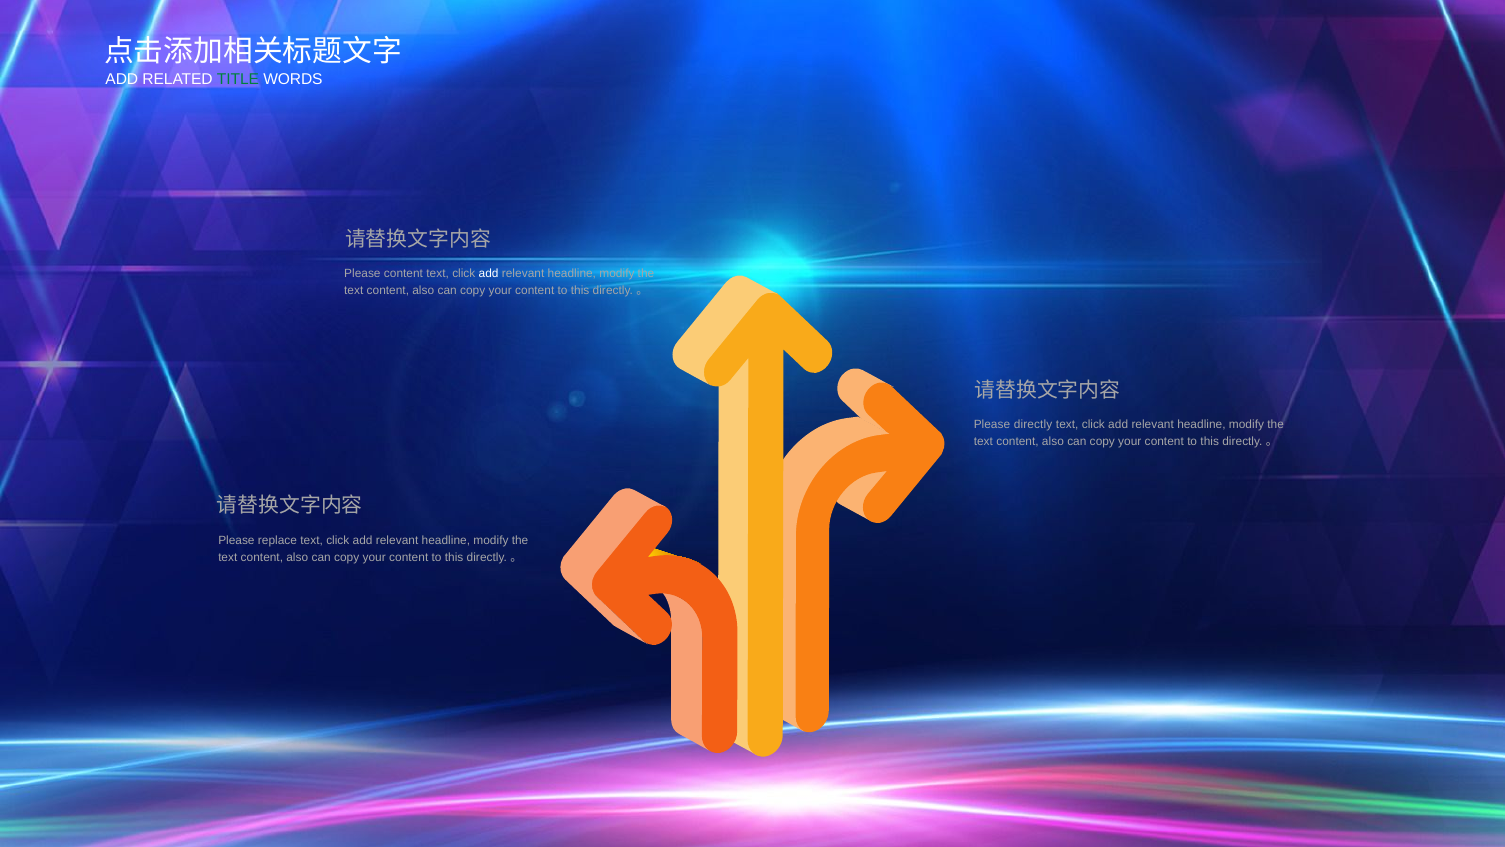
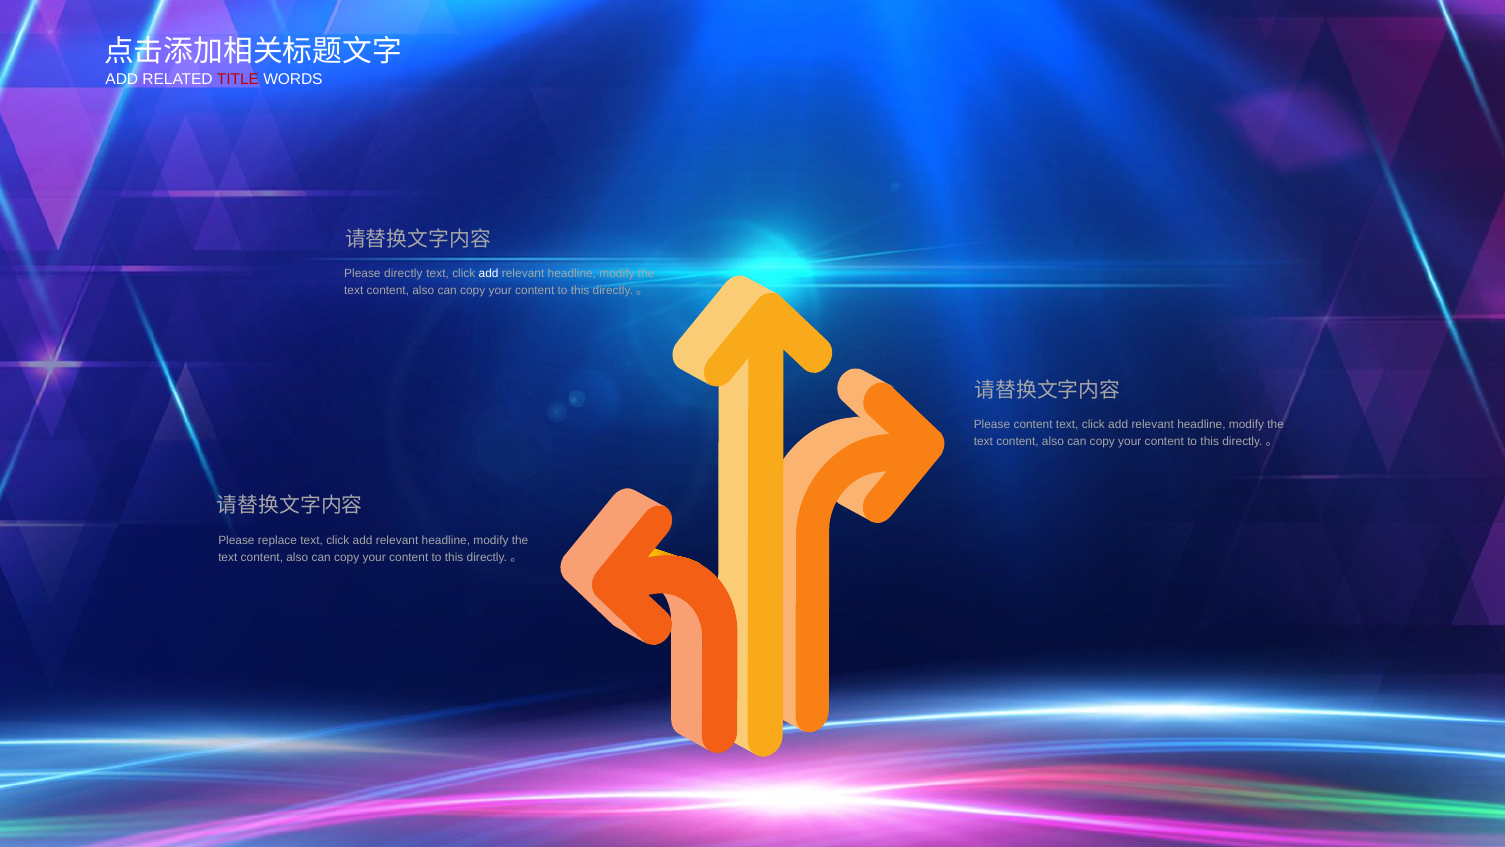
TITLE colour: green -> red
Please content: content -> directly
Please directly: directly -> content
